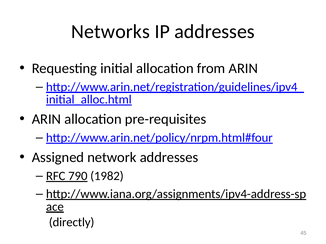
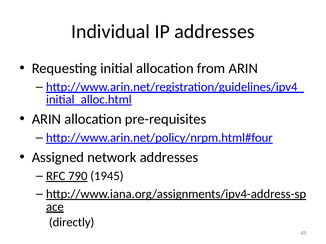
Networks: Networks -> Individual
1982: 1982 -> 1945
